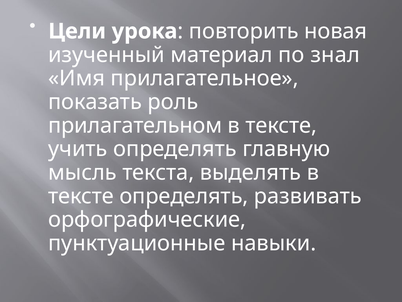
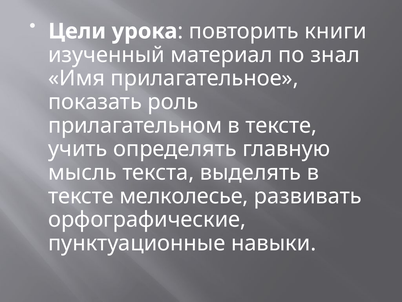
новая: новая -> книги
тексте определять: определять -> мелколесье
